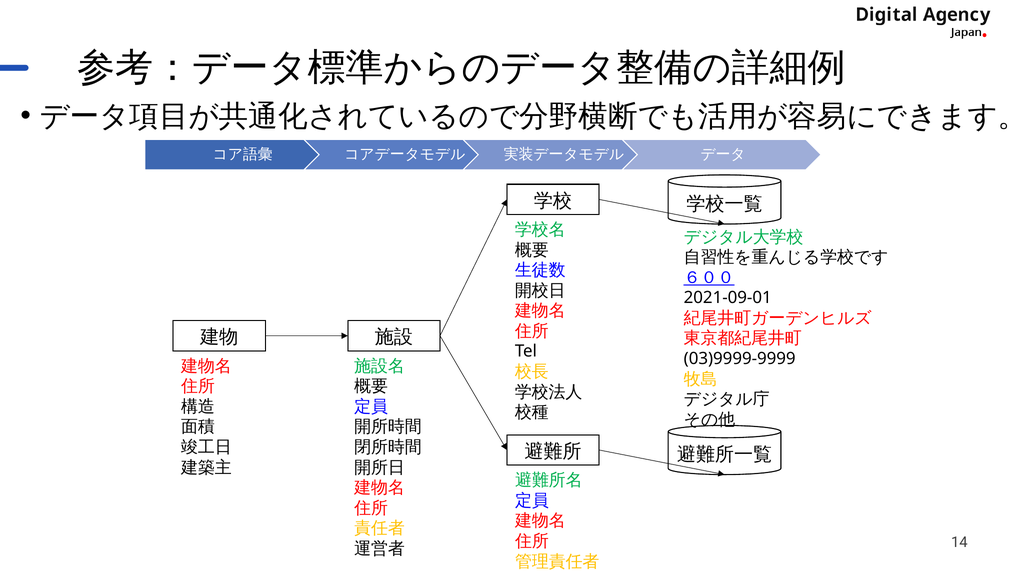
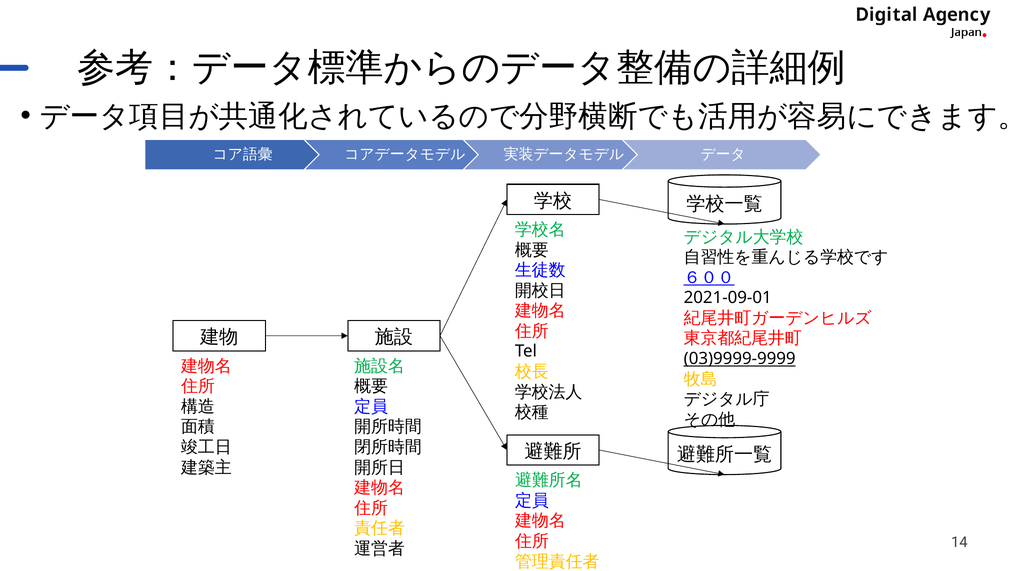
03)9999-9999 underline: none -> present
